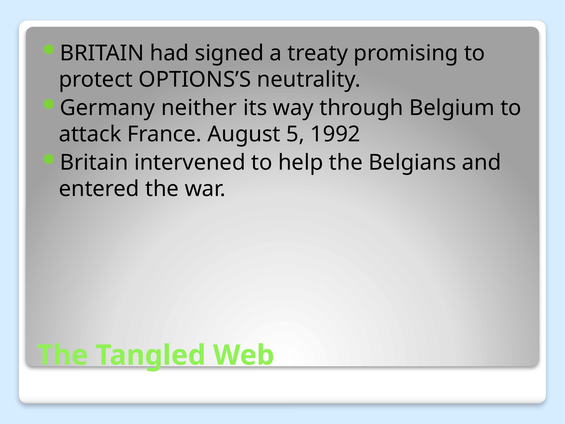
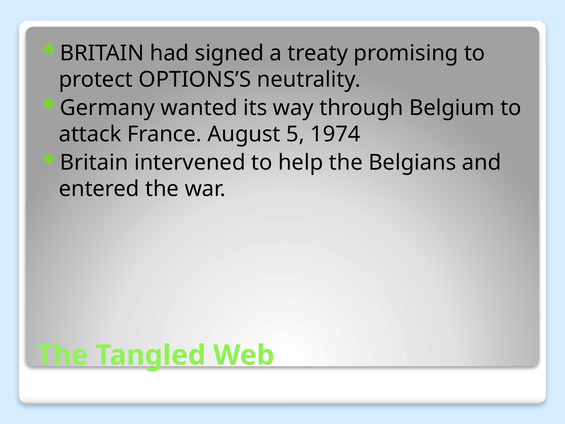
neither: neither -> wanted
1992: 1992 -> 1974
